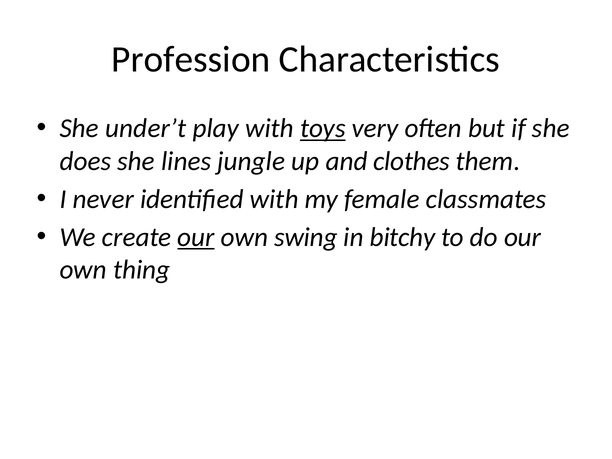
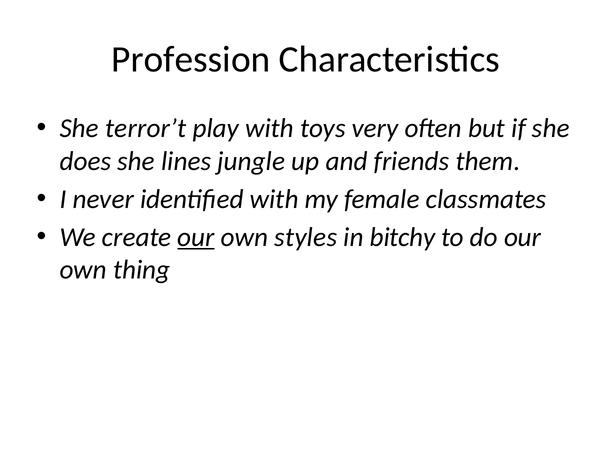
under’t: under’t -> terror’t
toys underline: present -> none
clothes: clothes -> friends
swing: swing -> styles
